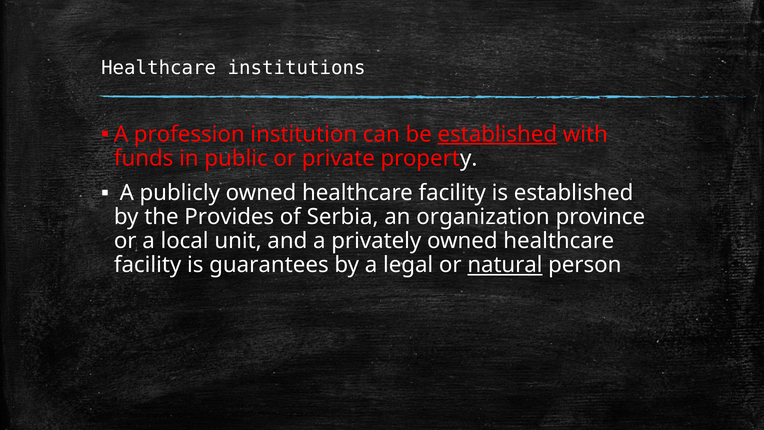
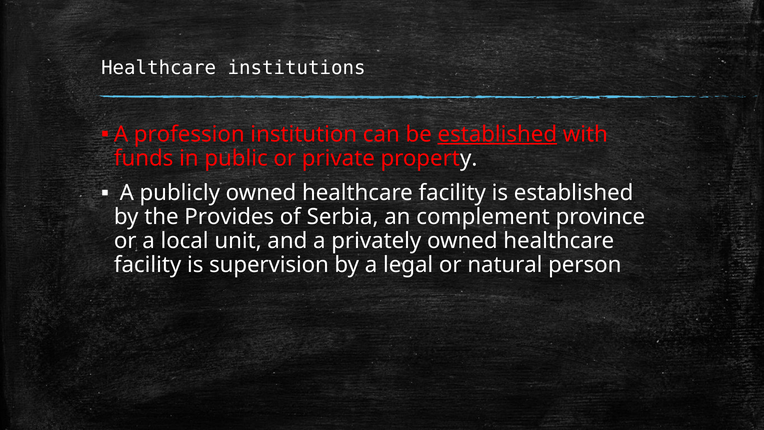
organization: organization -> complement
guarantees: guarantees -> supervision
natural underline: present -> none
